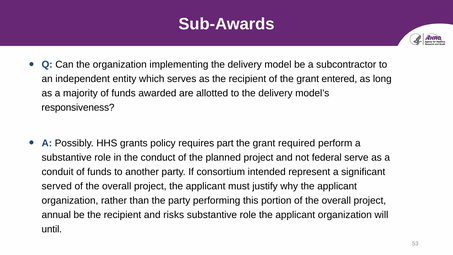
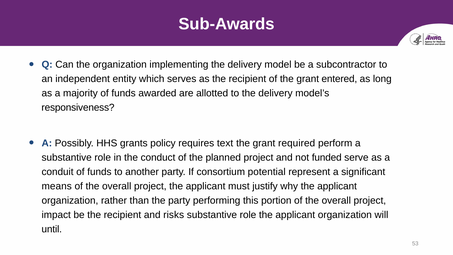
part: part -> text
federal: federal -> funded
intended: intended -> potential
served: served -> means
annual: annual -> impact
